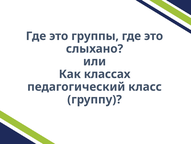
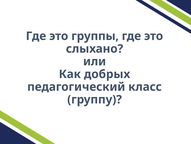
классах: классах -> добрых
